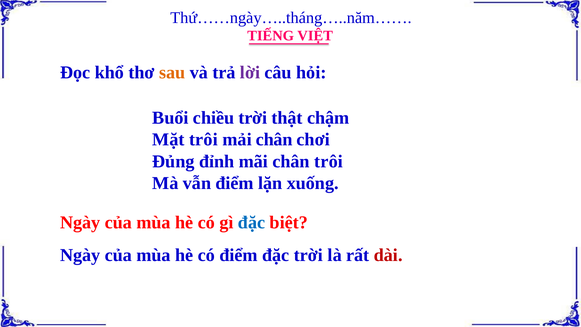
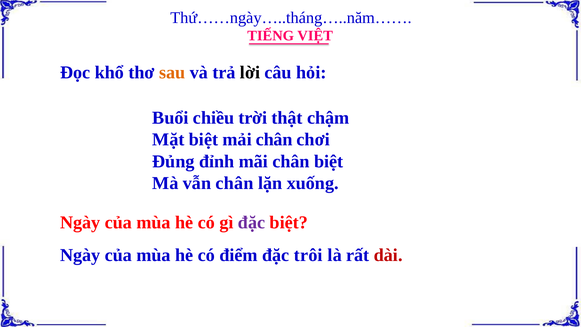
lời colour: purple -> black
Mặt trôi: trôi -> biệt
chân trôi: trôi -> biệt
vẫn điểm: điểm -> chân
đặc at (252, 222) colour: blue -> purple
đặc trời: trời -> trôi
